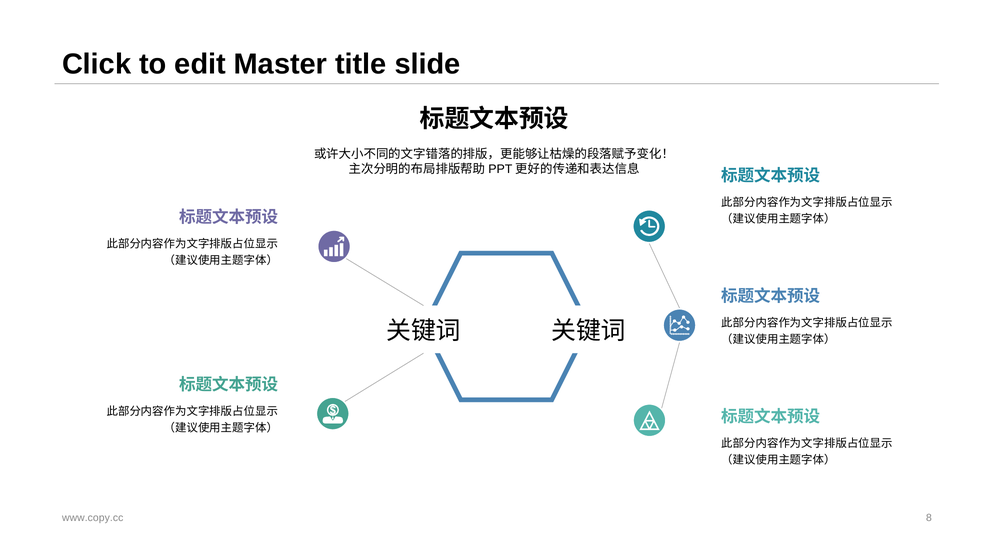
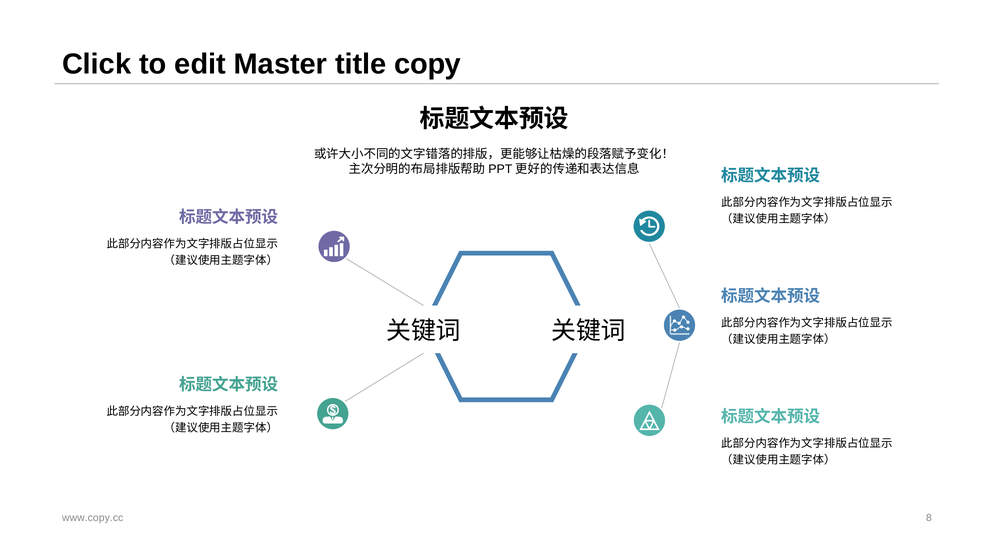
slide: slide -> copy
